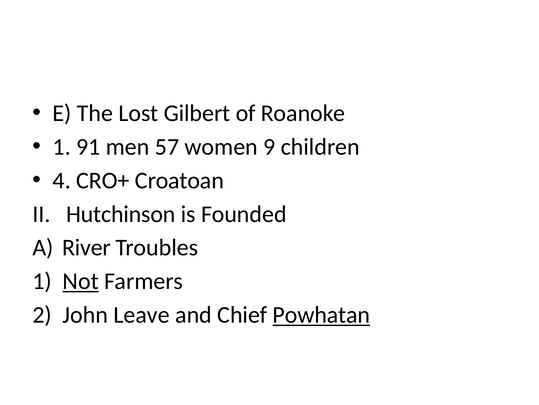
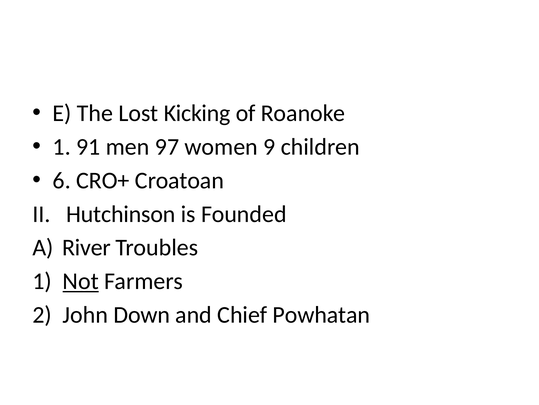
Gilbert: Gilbert -> Kicking
57: 57 -> 97
4: 4 -> 6
Leave: Leave -> Down
Powhatan underline: present -> none
